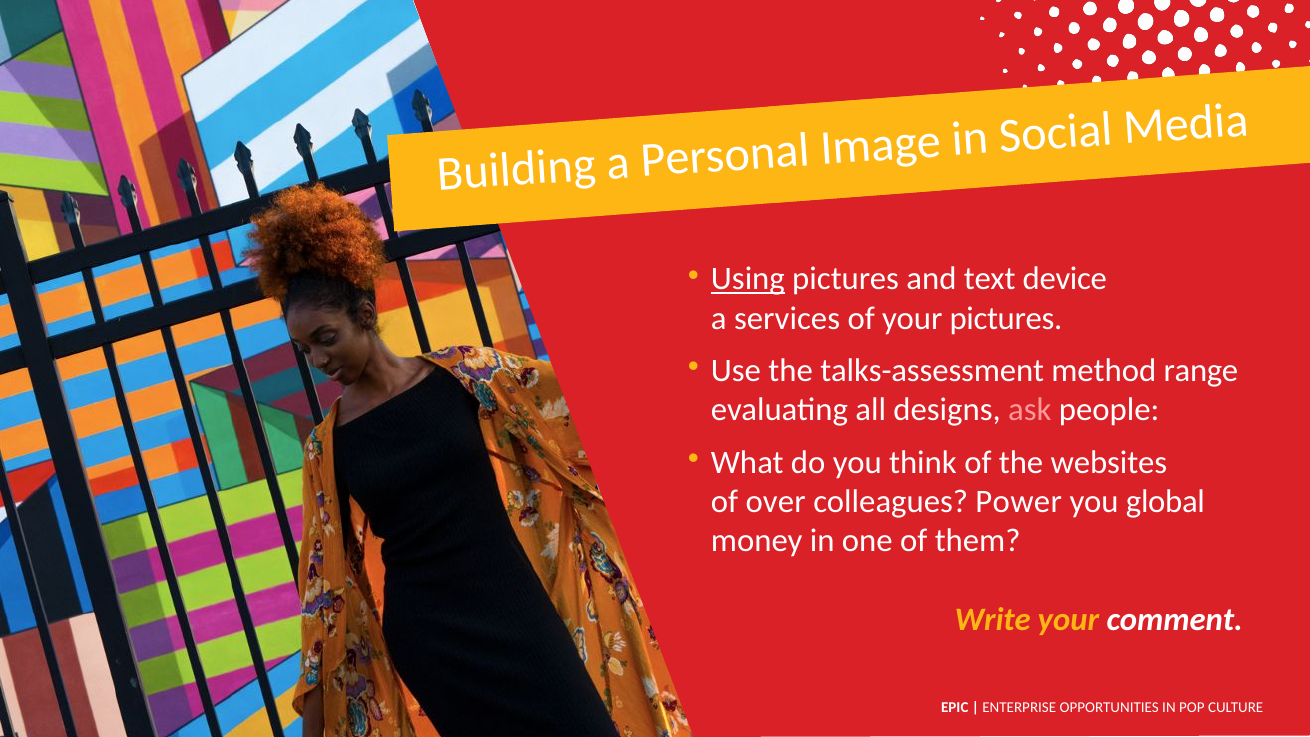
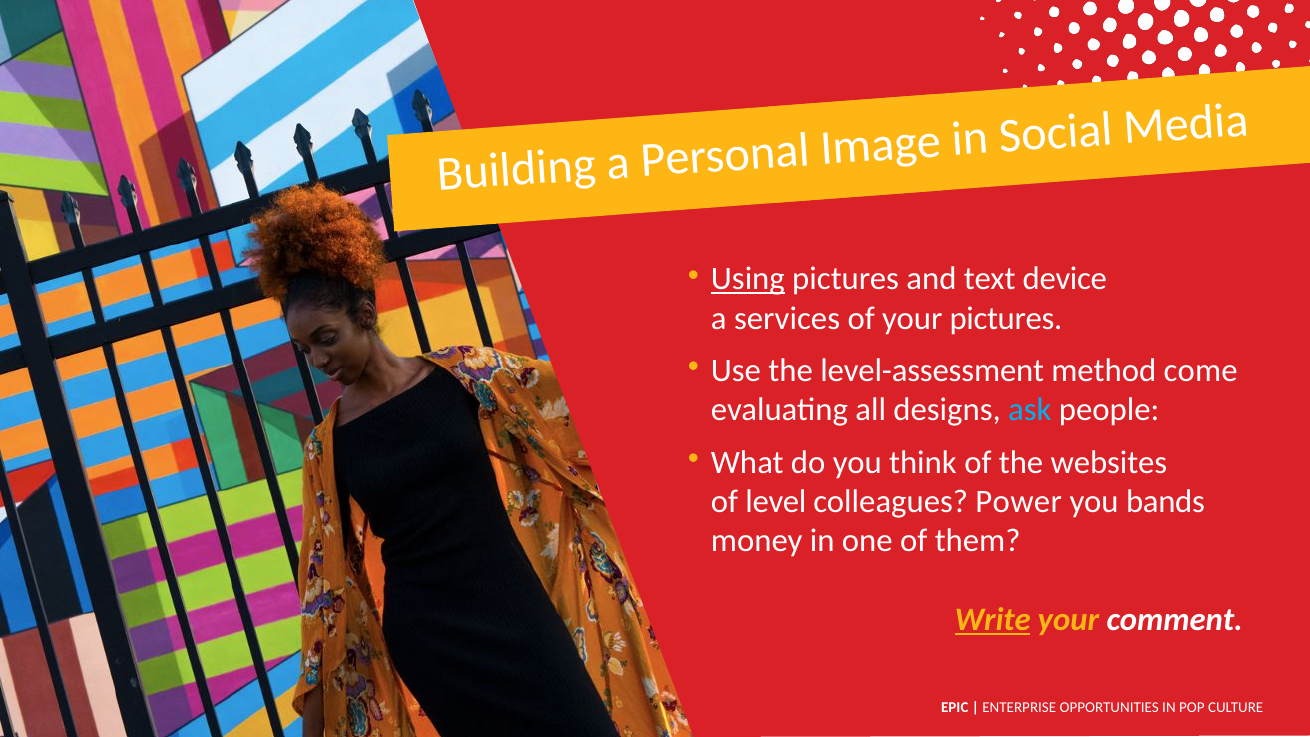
talks-assessment: talks-assessment -> level-assessment
range: range -> come
ask colour: pink -> light blue
over: over -> level
global: global -> bands
Write underline: none -> present
